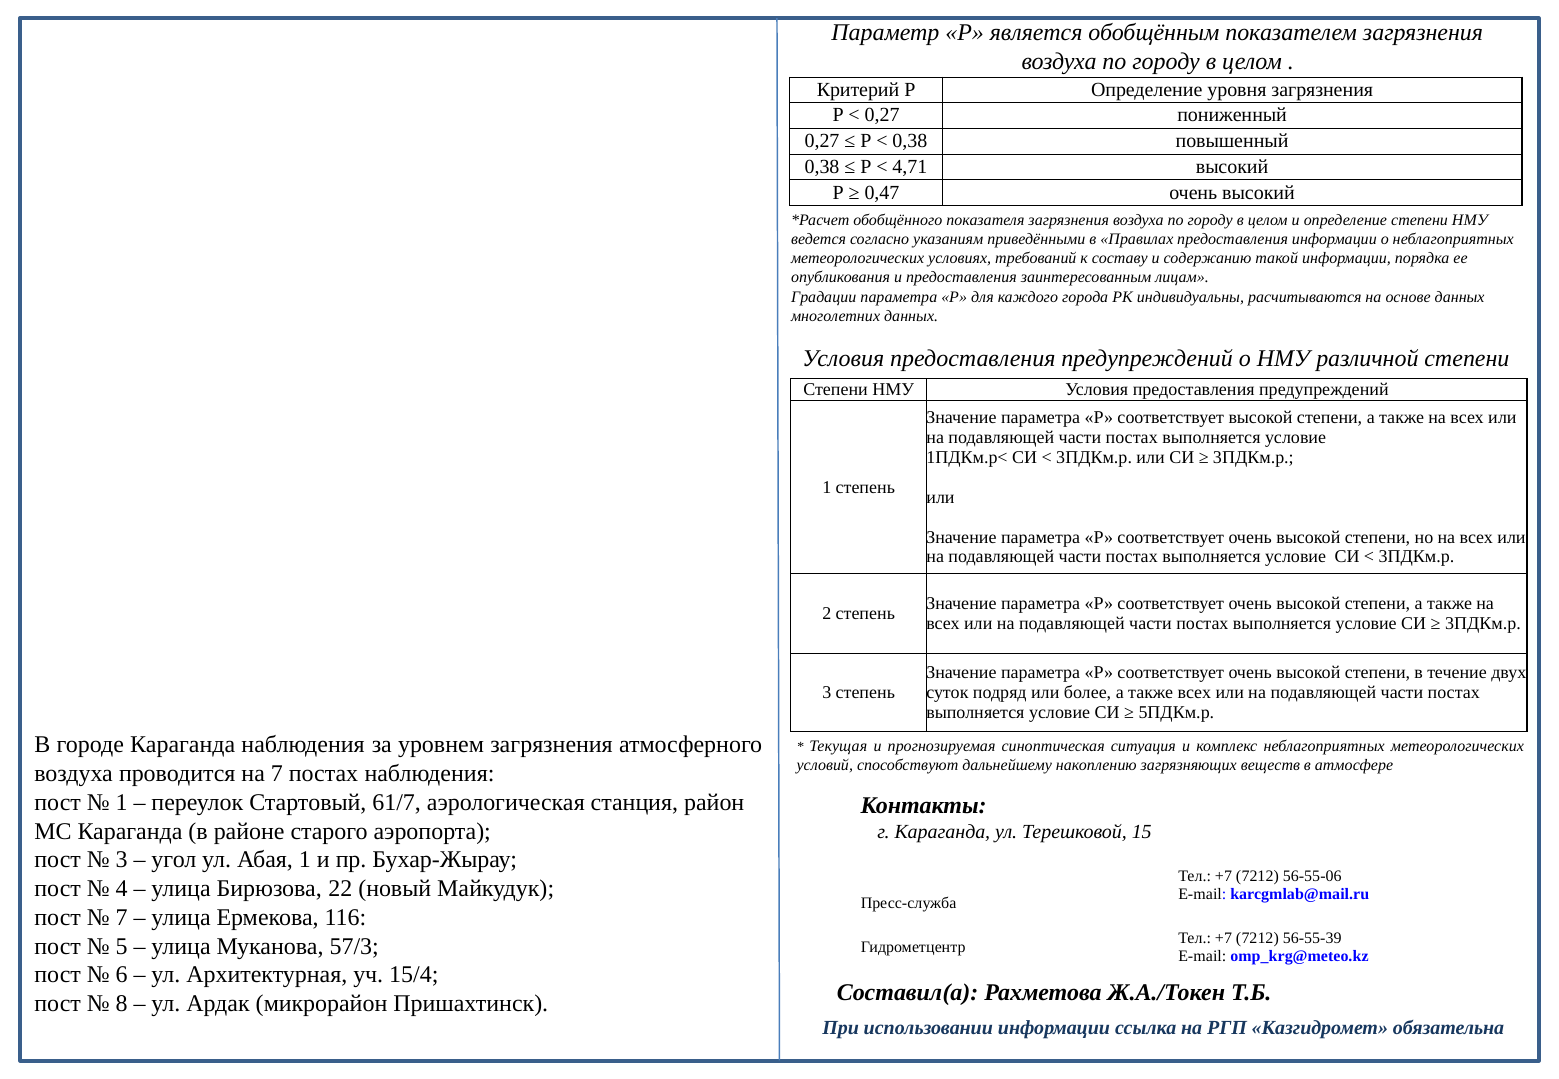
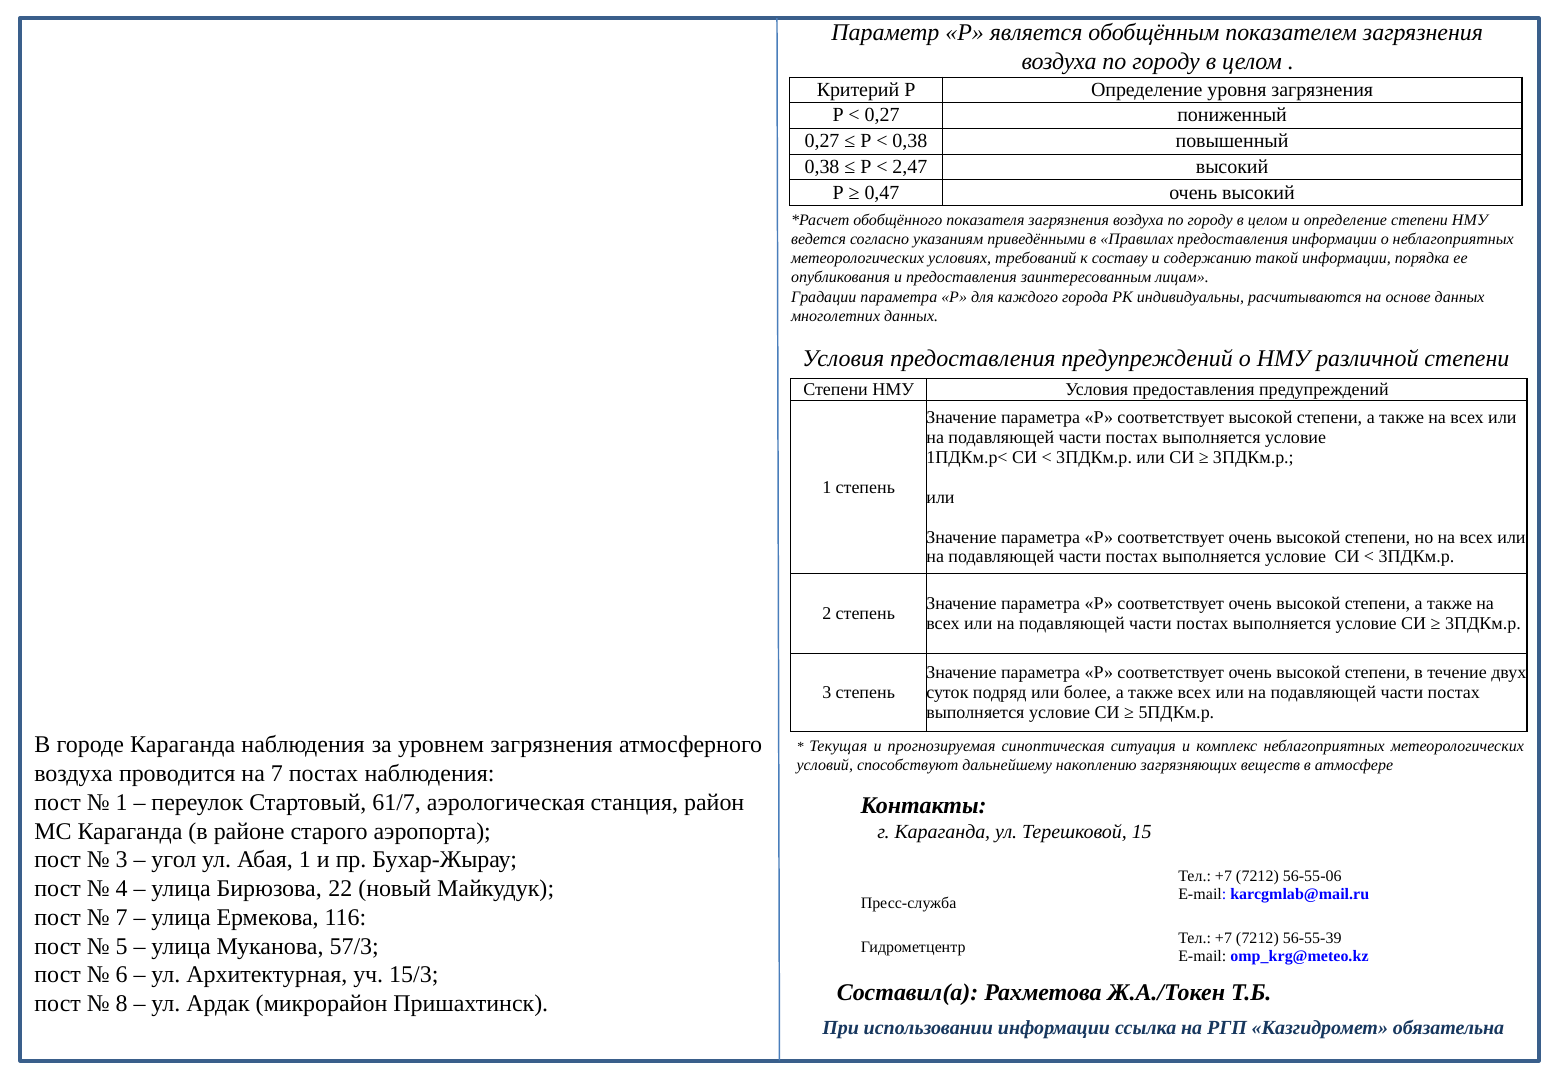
4,71: 4,71 -> 2,47
15/4: 15/4 -> 15/3
